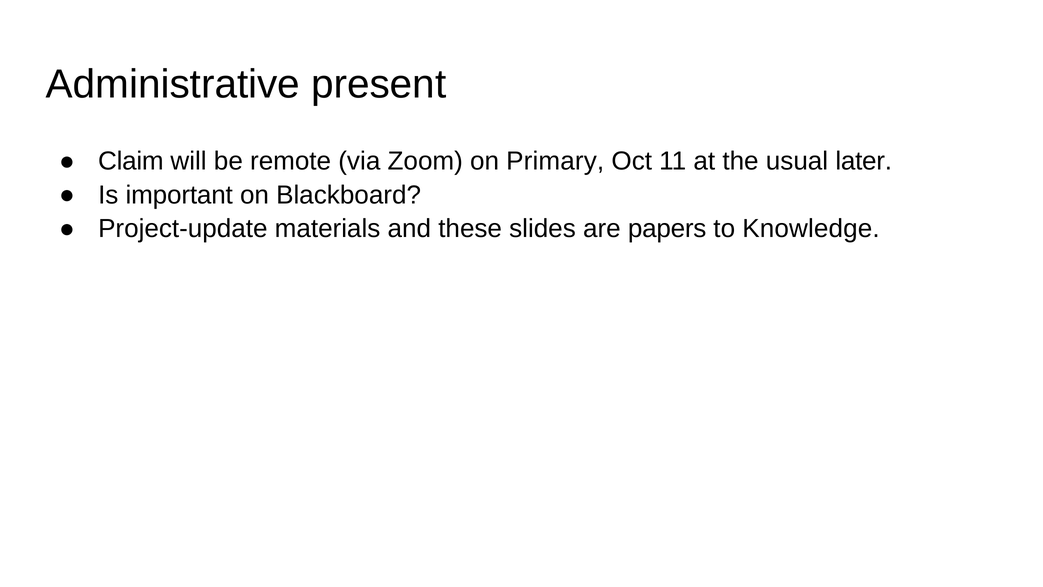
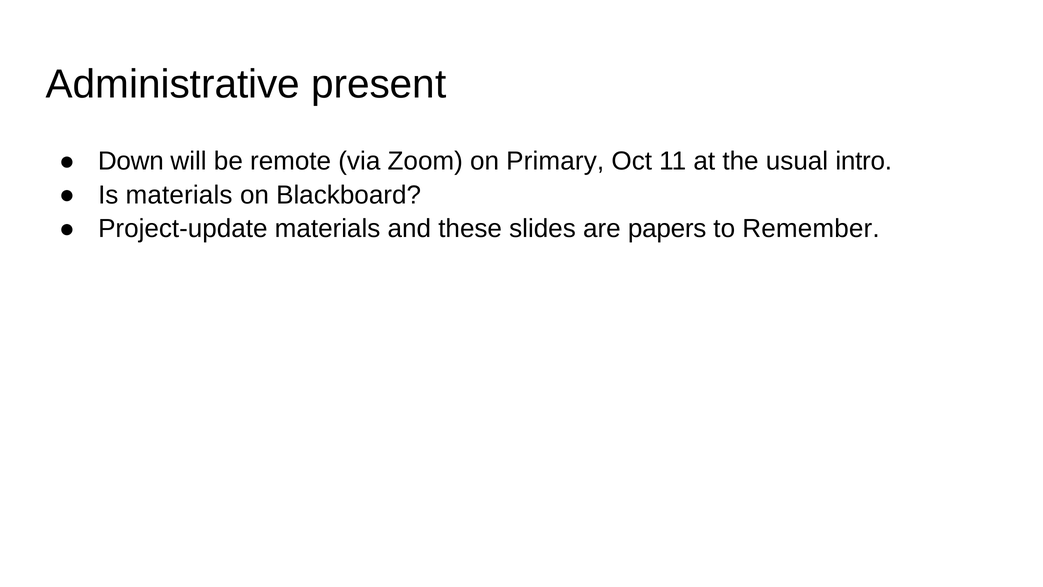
Claim: Claim -> Down
later: later -> intro
Is important: important -> materials
Knowledge: Knowledge -> Remember
